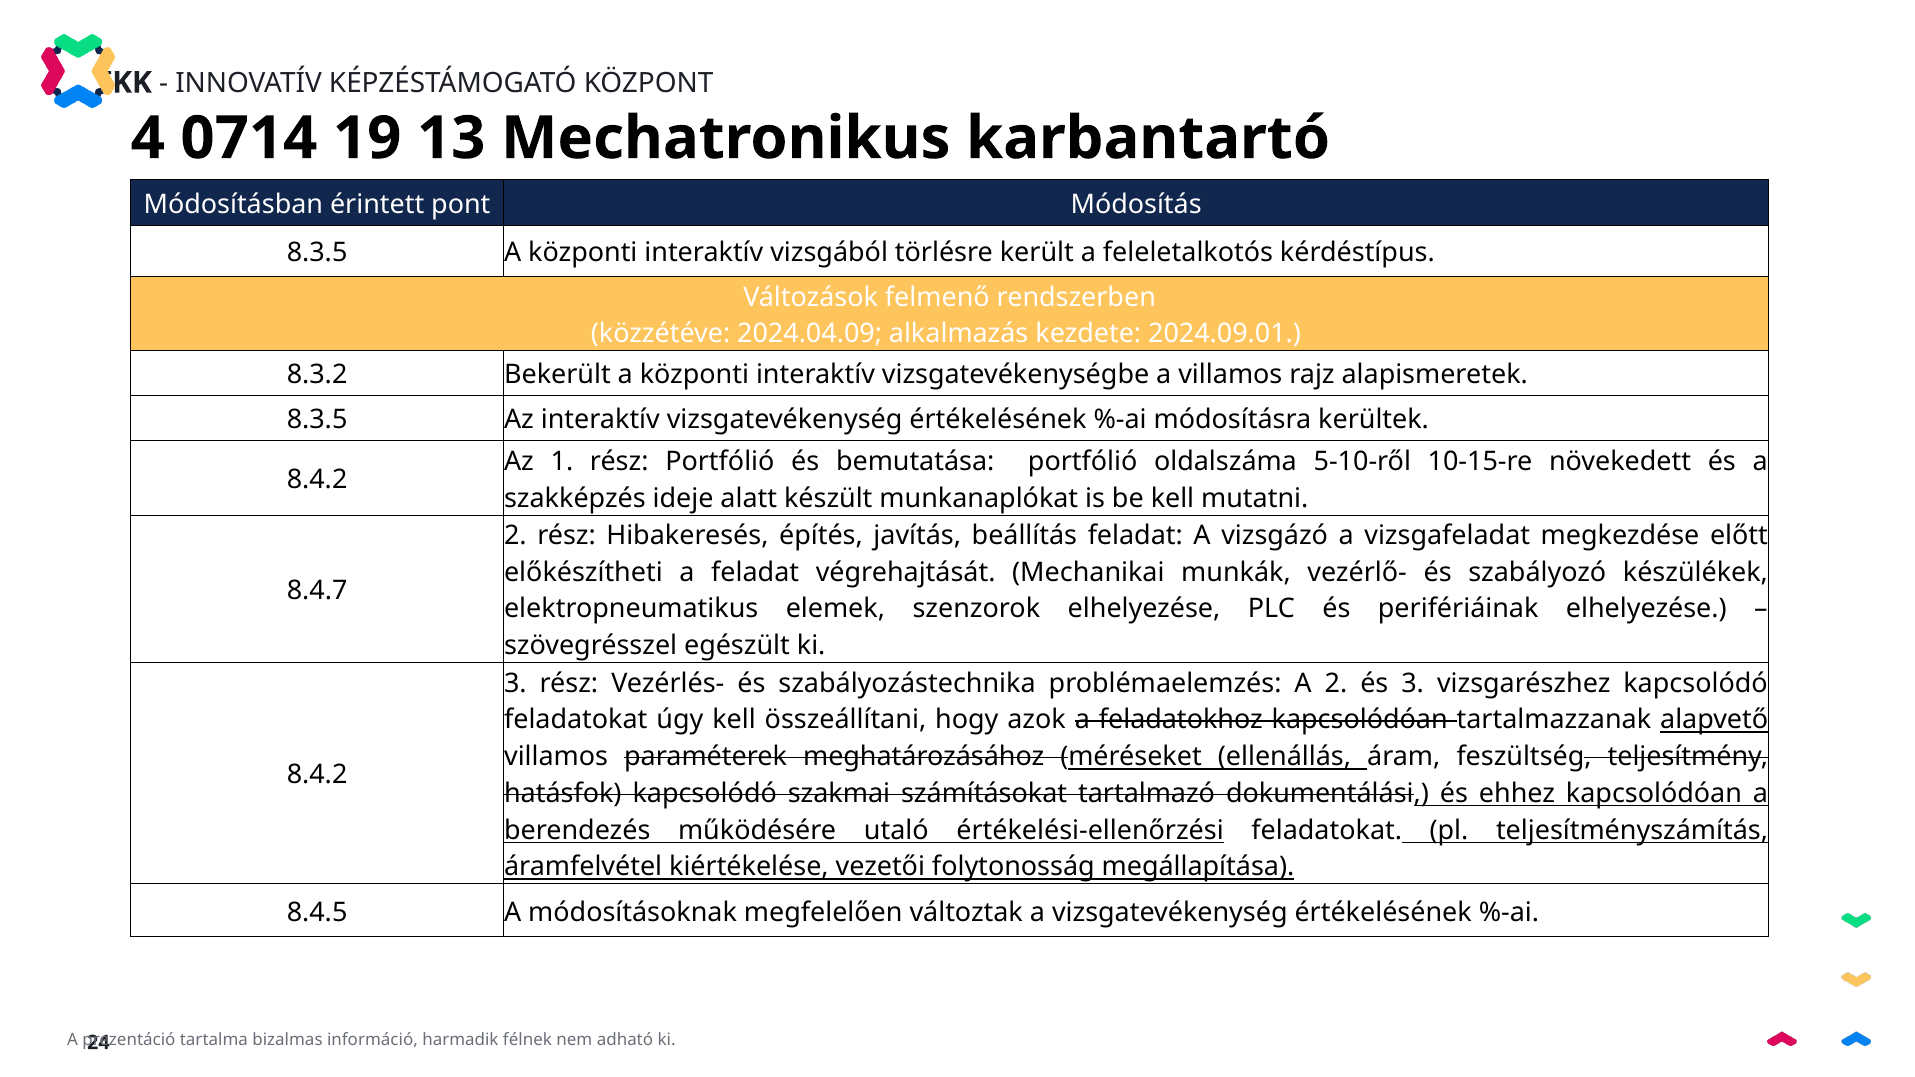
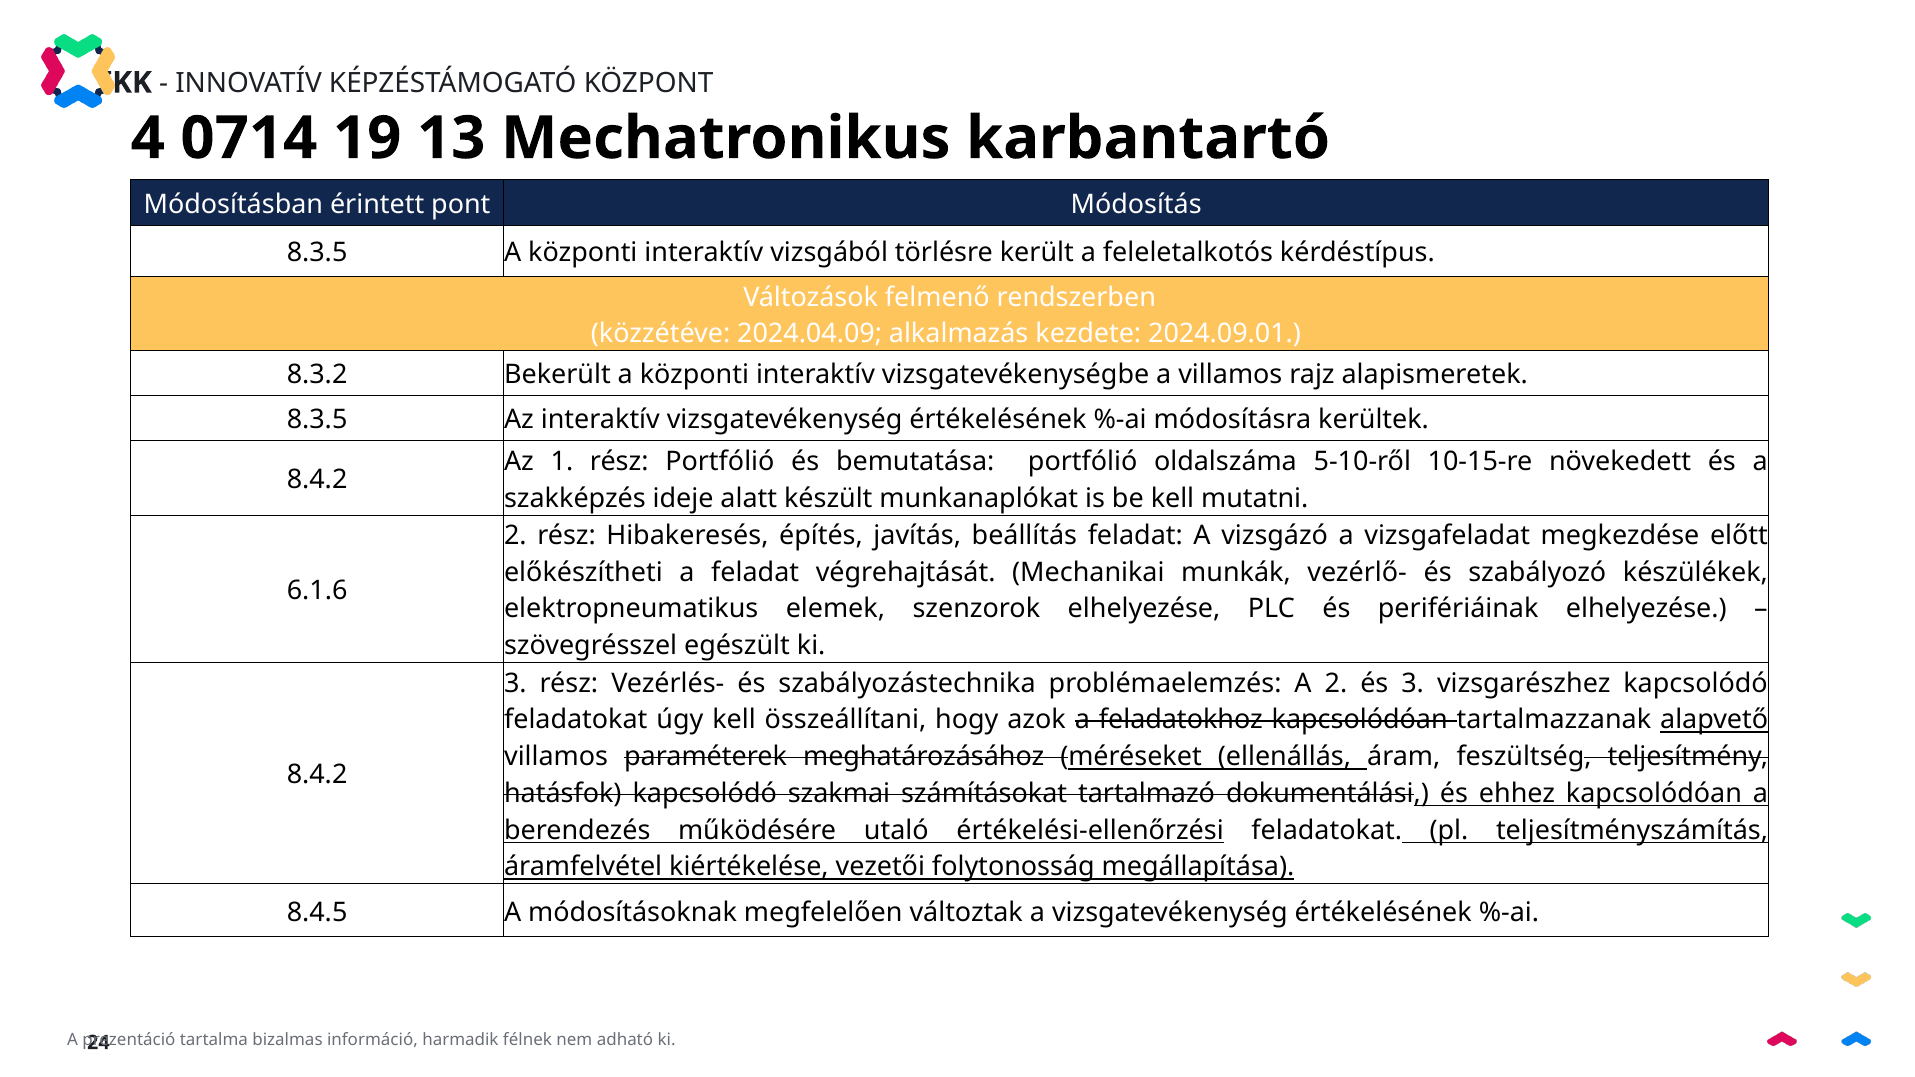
8.4.7: 8.4.7 -> 6.1.6
